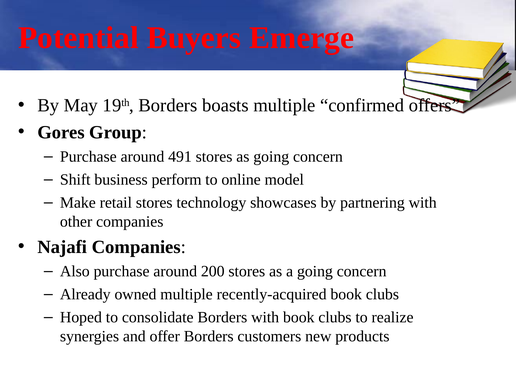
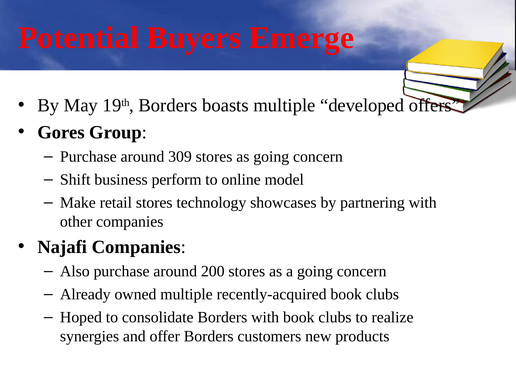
confirmed: confirmed -> developed
491: 491 -> 309
